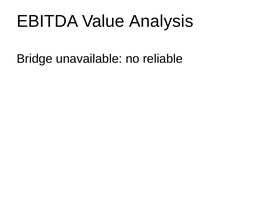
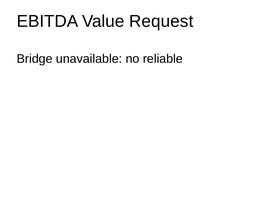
Analysis: Analysis -> Request
